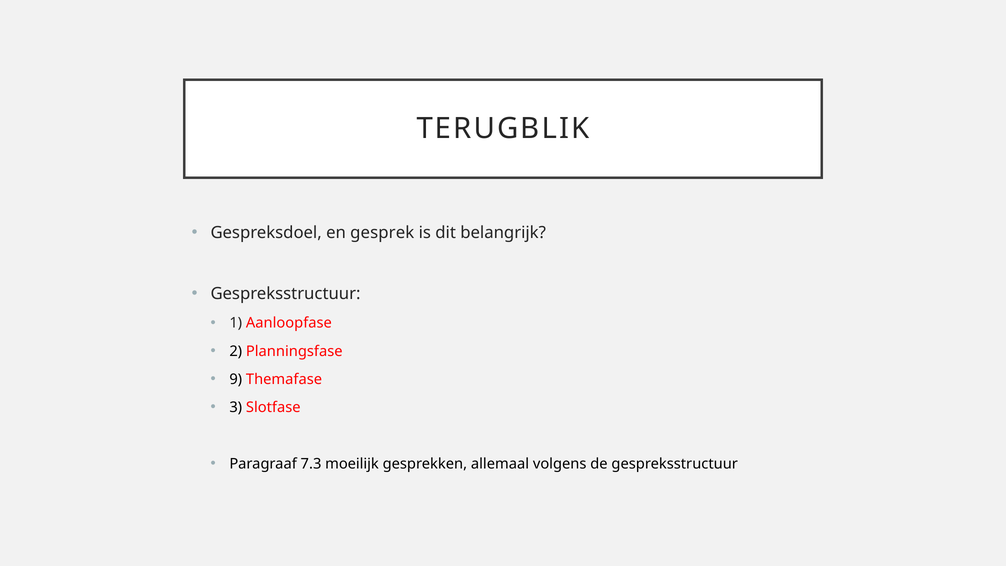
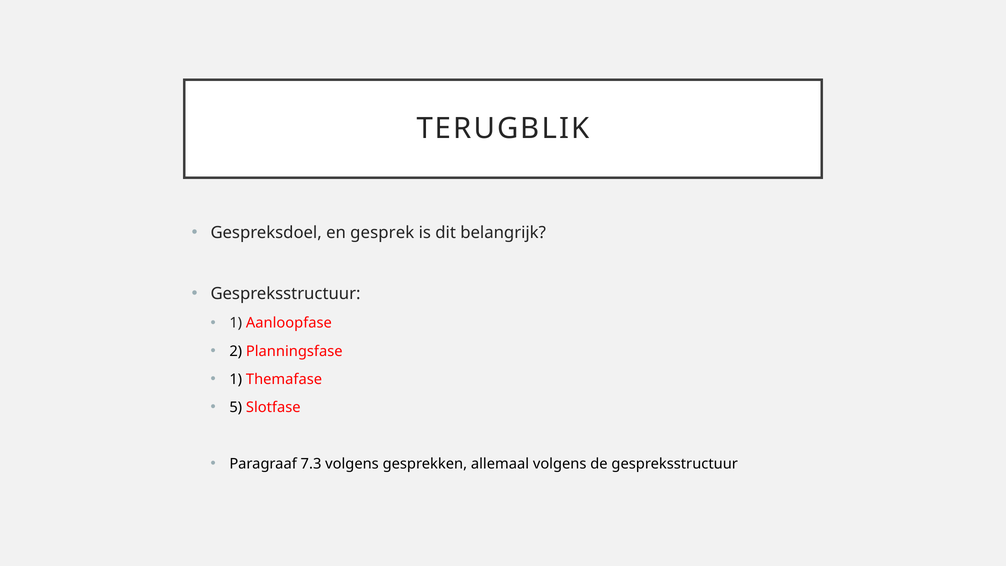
9 at (236, 379): 9 -> 1
3: 3 -> 5
7.3 moeilijk: moeilijk -> volgens
